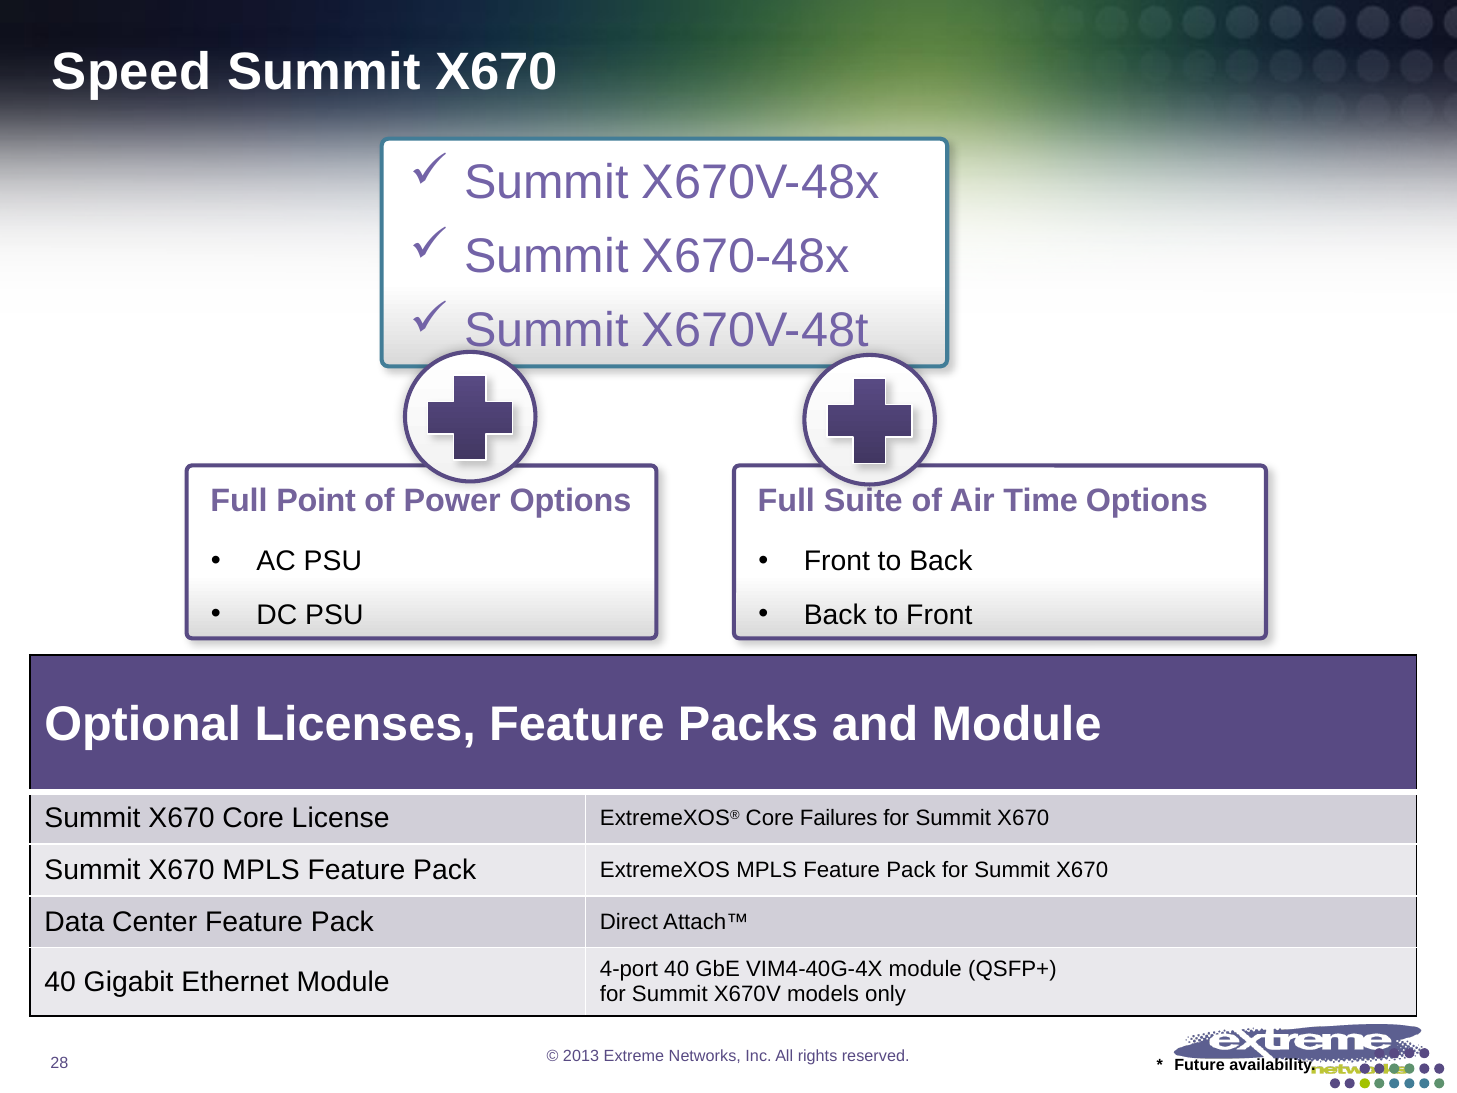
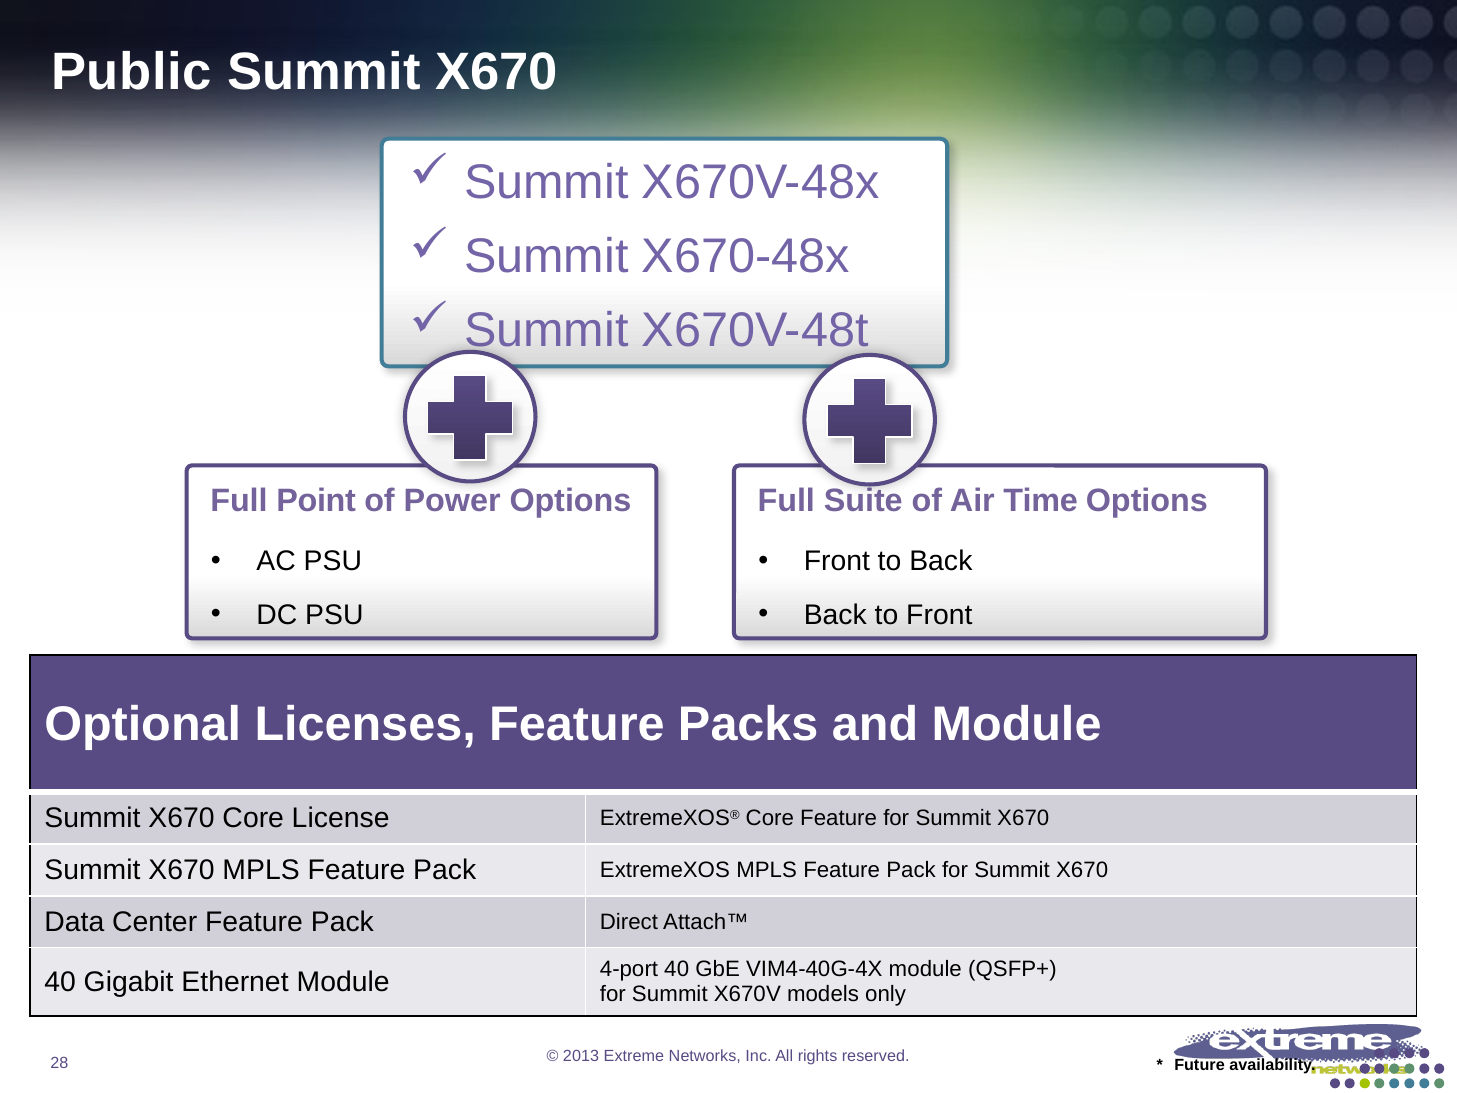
Speed: Speed -> Public
Core Failures: Failures -> Feature
